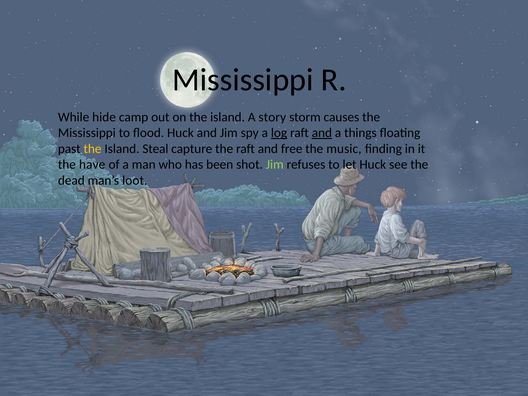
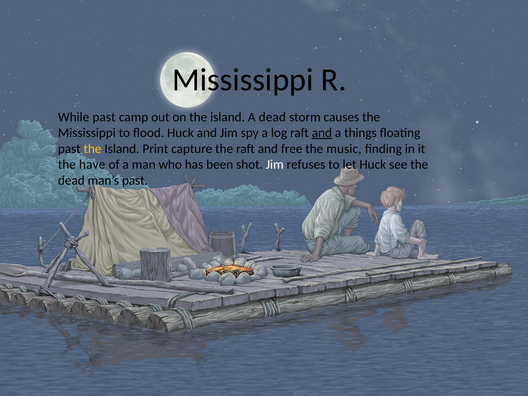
While hide: hide -> past
A story: story -> dead
log underline: present -> none
Steal: Steal -> Print
Jim at (275, 165) colour: light green -> white
man’s loot: loot -> past
